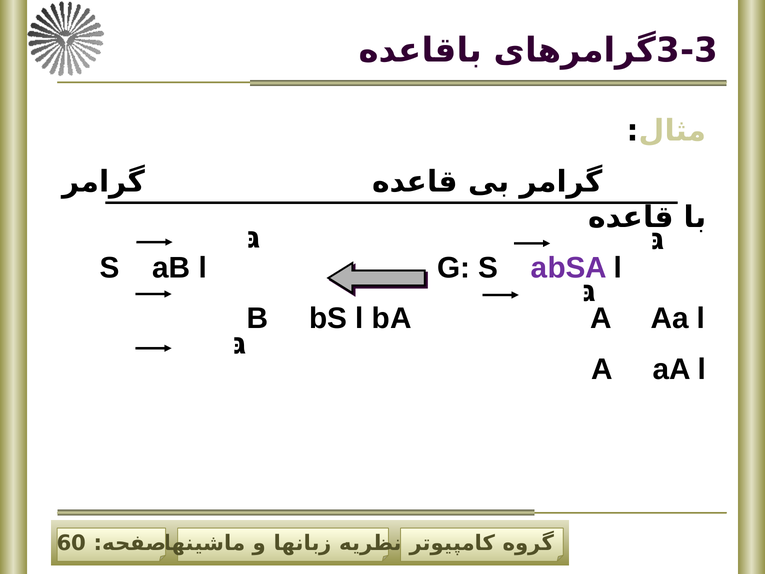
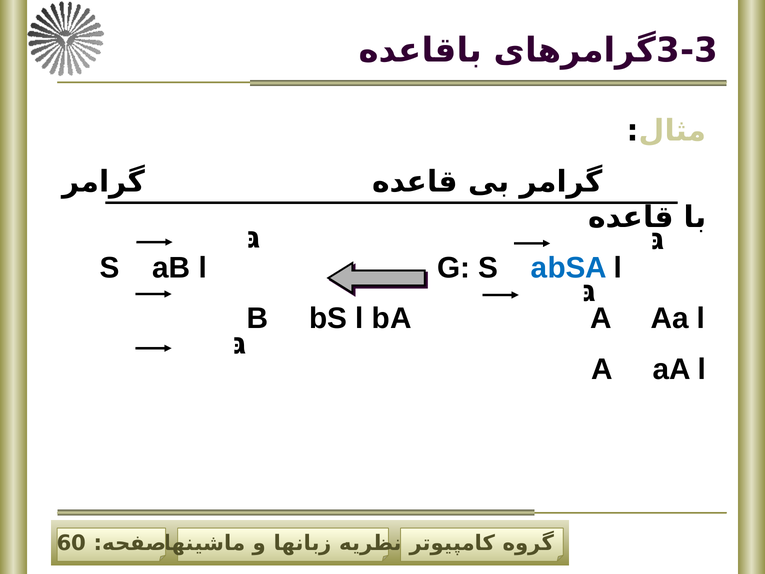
abSA colour: purple -> blue
